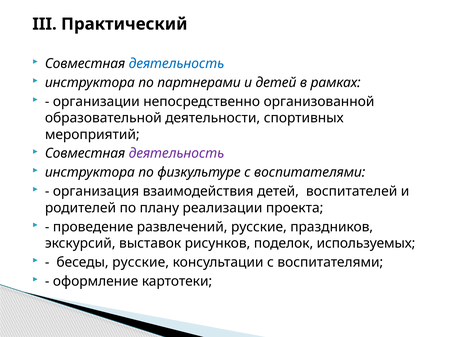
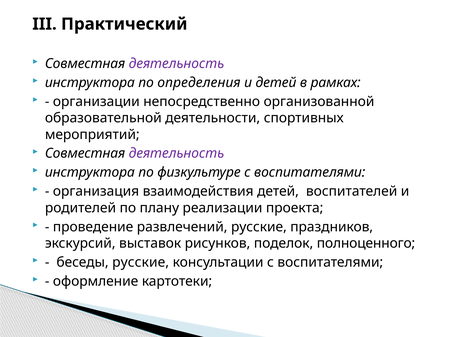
деятельность at (176, 64) colour: blue -> purple
партнерами: партнерами -> определения
используемых: используемых -> полноценного
